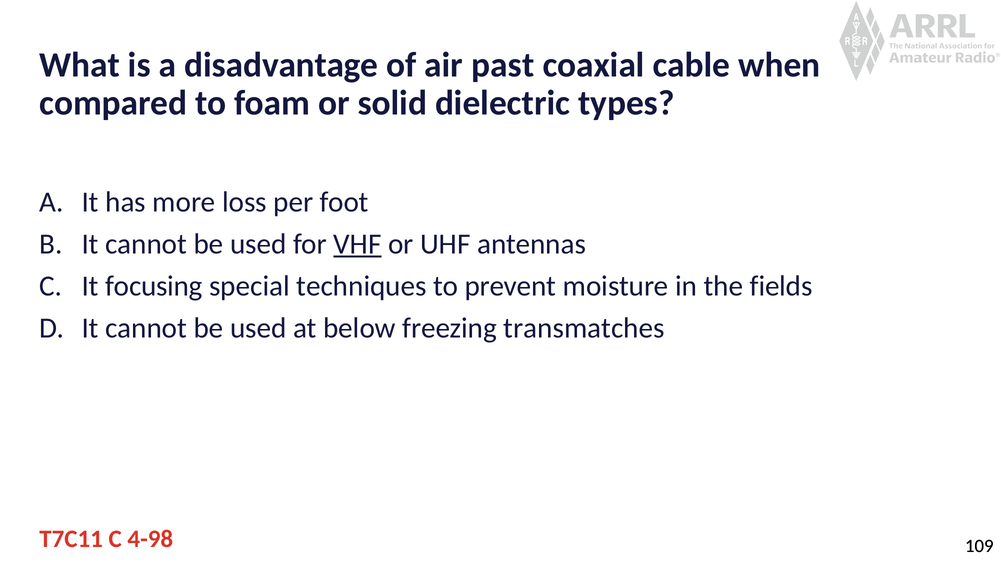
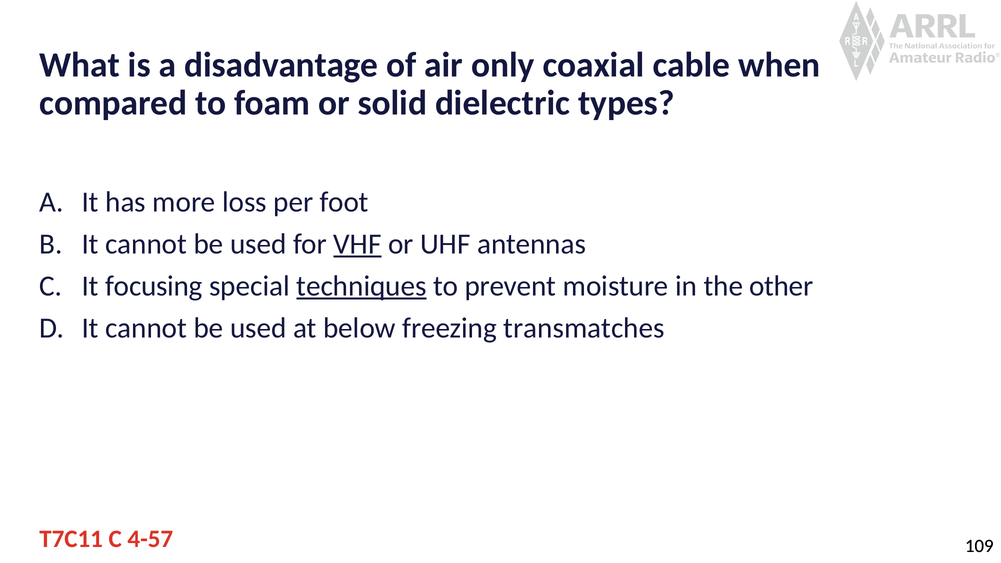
past: past -> only
techniques underline: none -> present
fields: fields -> other
4-98: 4-98 -> 4-57
